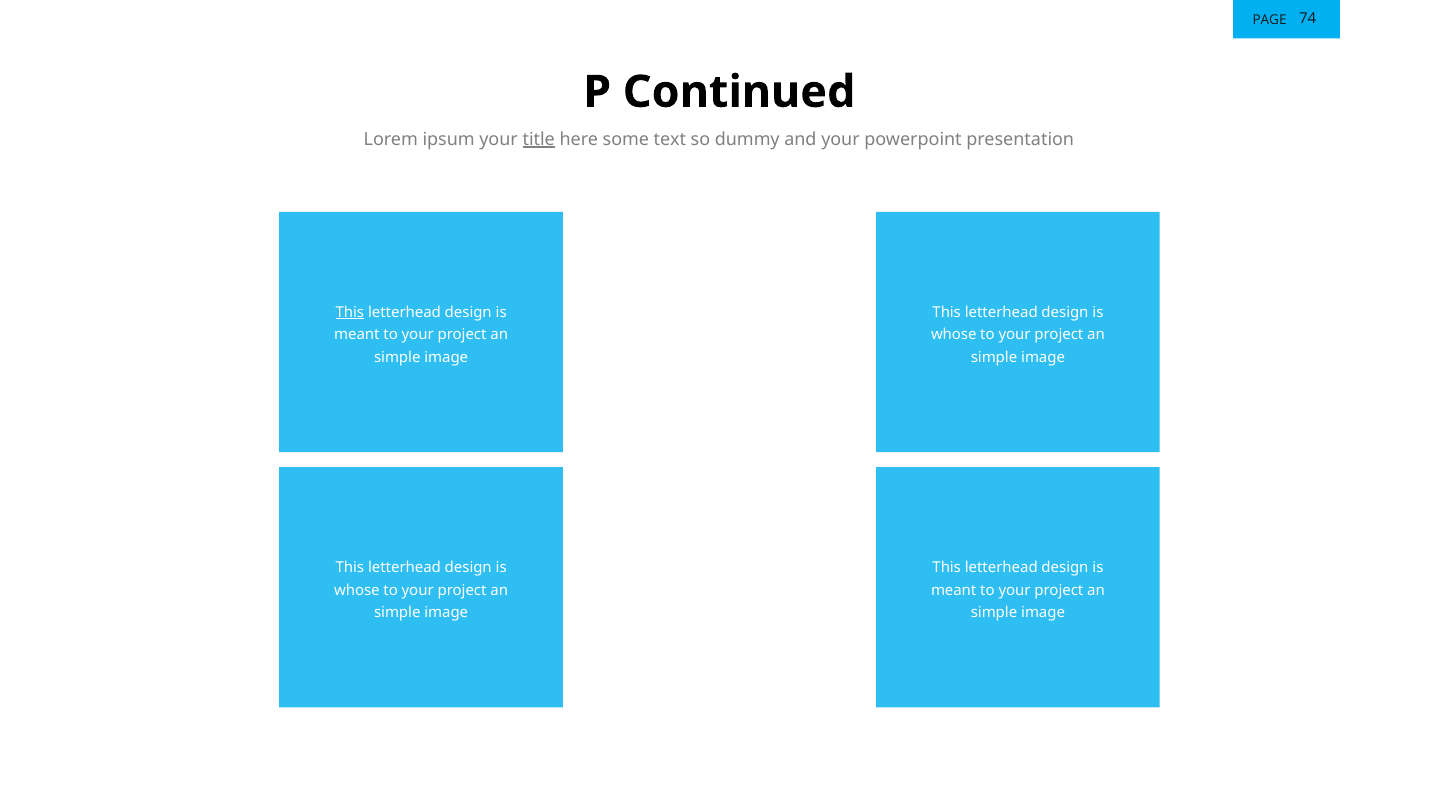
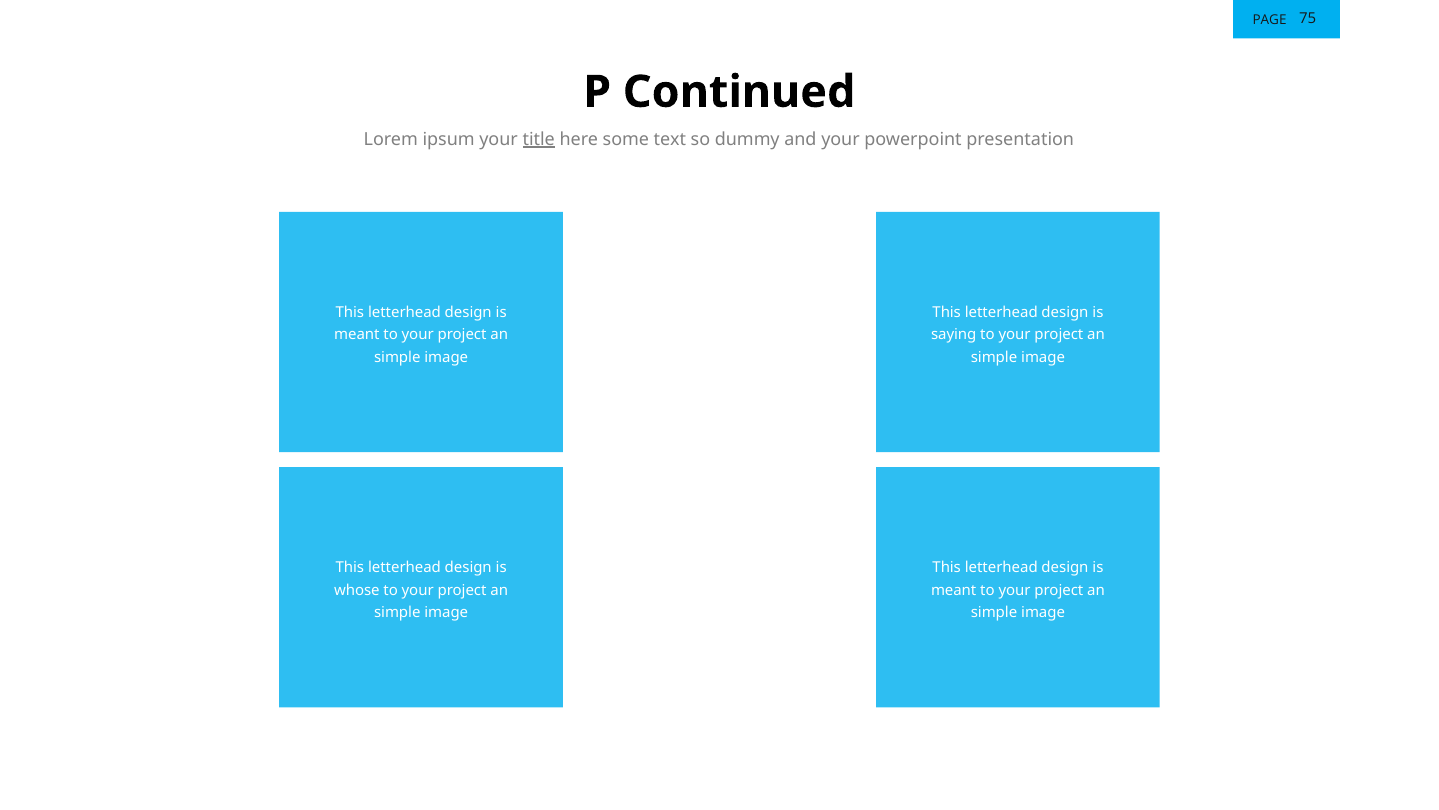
74: 74 -> 75
This at (350, 312) underline: present -> none
whose at (954, 335): whose -> saying
